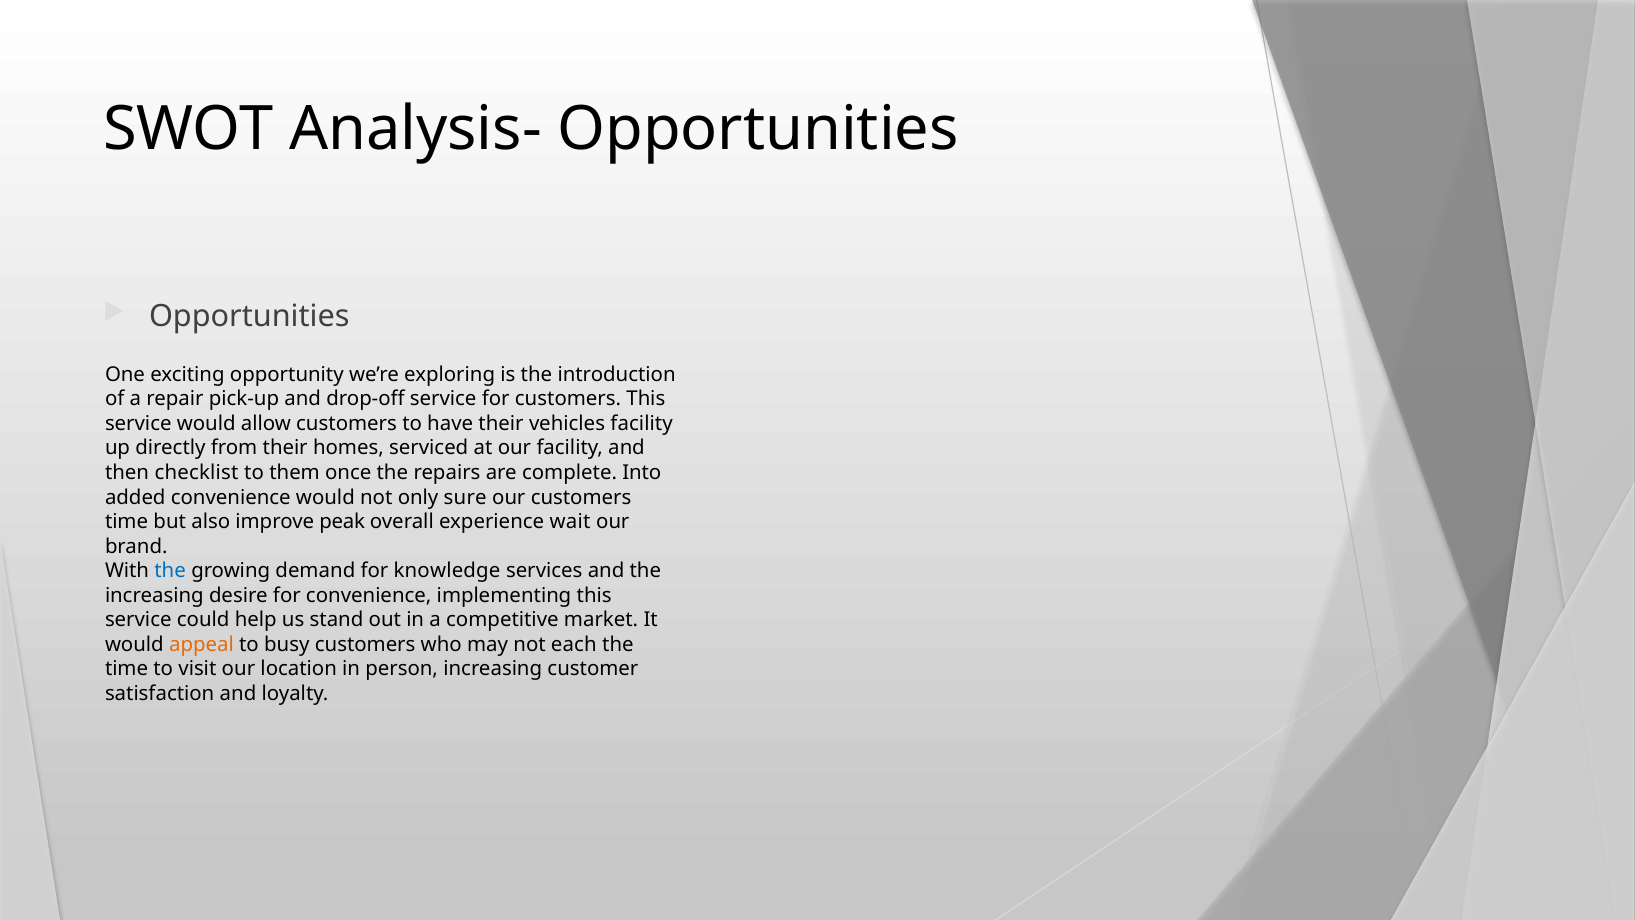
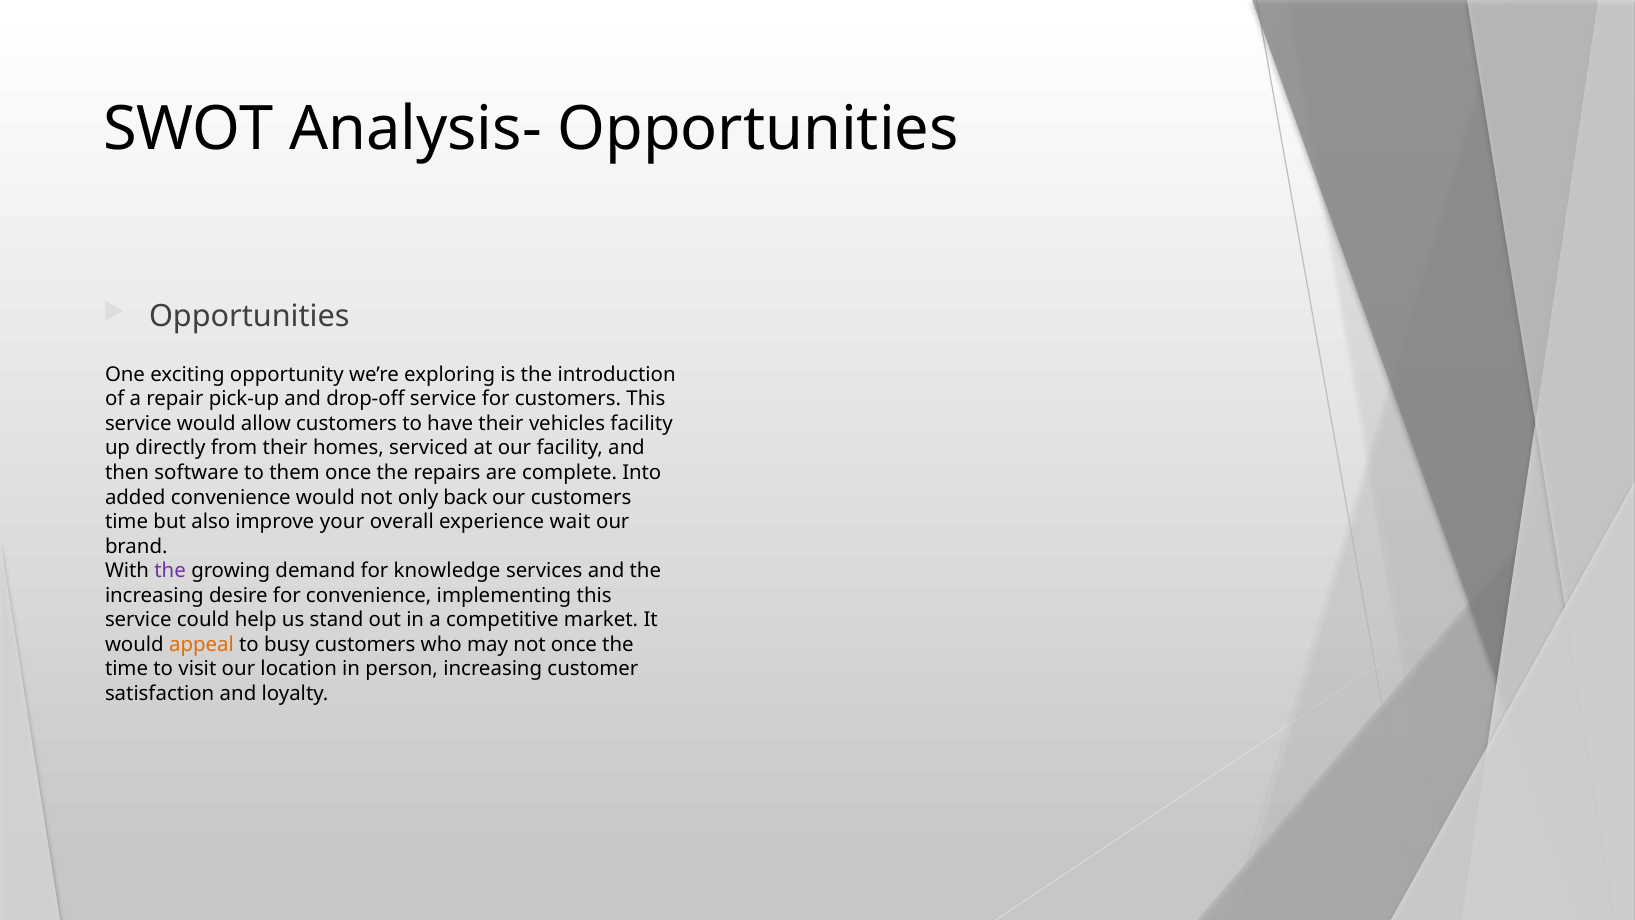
checklist: checklist -> software
sure: sure -> back
peak: peak -> your
the at (170, 571) colour: blue -> purple
not each: each -> once
